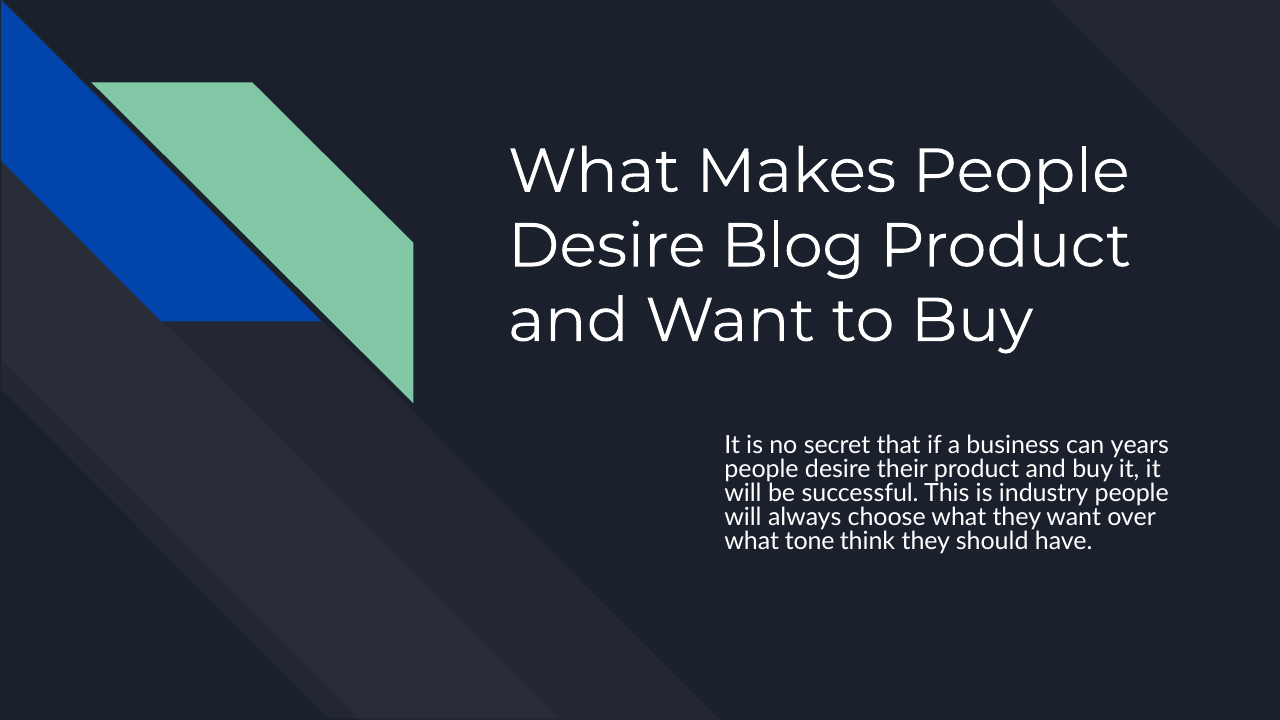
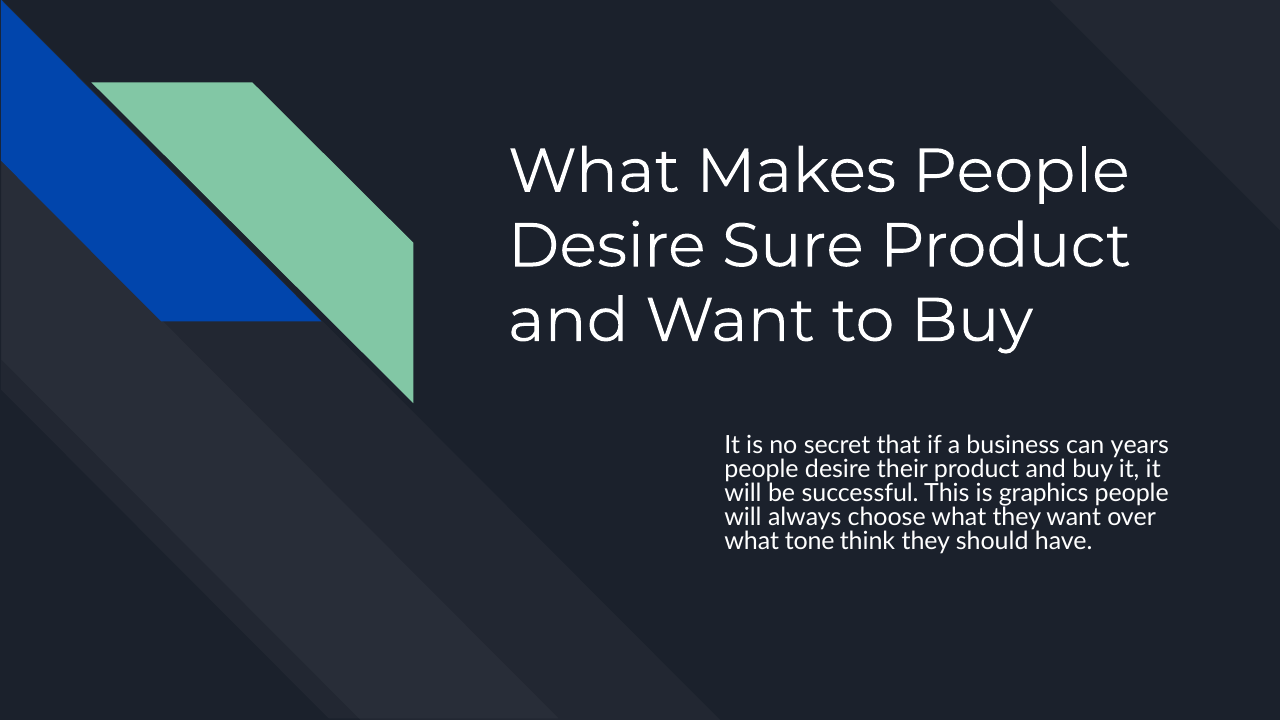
Blog: Blog -> Sure
industry: industry -> graphics
